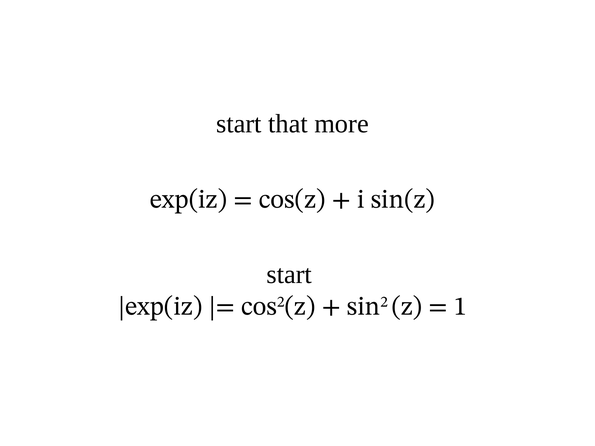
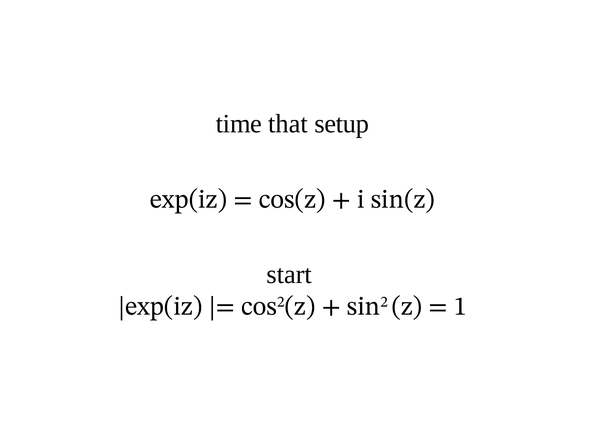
start at (239, 124): start -> time
more: more -> setup
